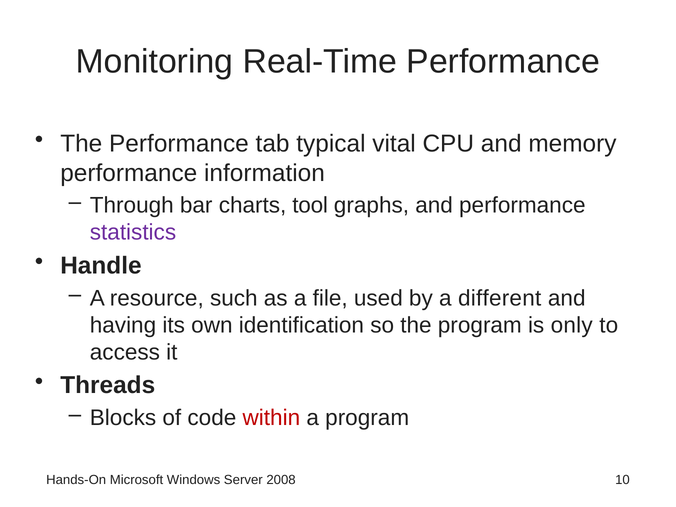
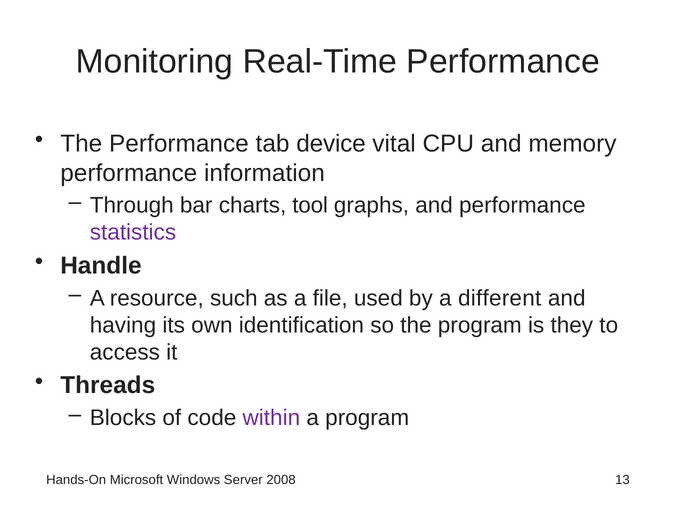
typical: typical -> device
only: only -> they
within colour: red -> purple
10: 10 -> 13
